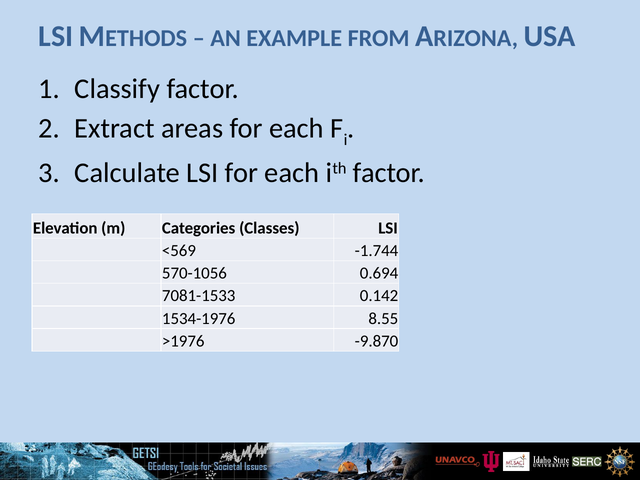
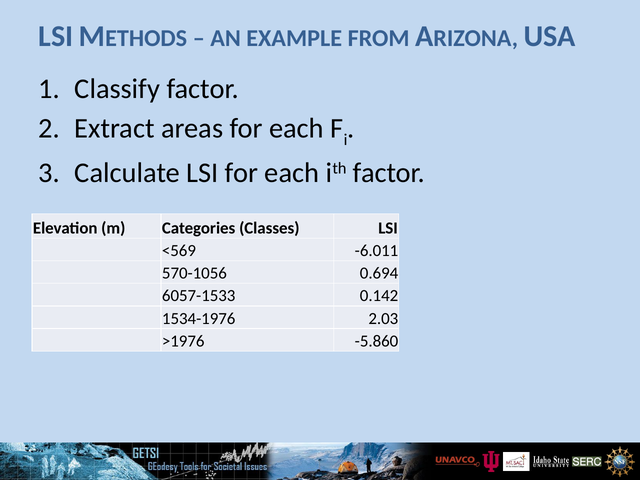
-1.744: -1.744 -> -6.011
7081-1533: 7081-1533 -> 6057-1533
8.55: 8.55 -> 2.03
-9.870: -9.870 -> -5.860
